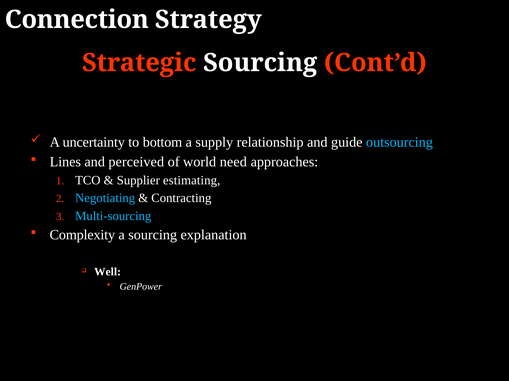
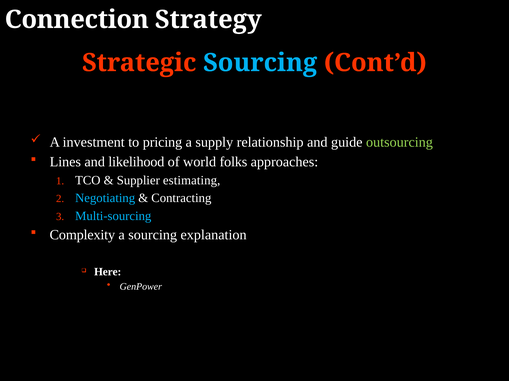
Sourcing at (260, 63) colour: white -> light blue
uncertainty: uncertainty -> investment
bottom: bottom -> pricing
outsourcing colour: light blue -> light green
perceived: perceived -> likelihood
need: need -> folks
Well: Well -> Here
